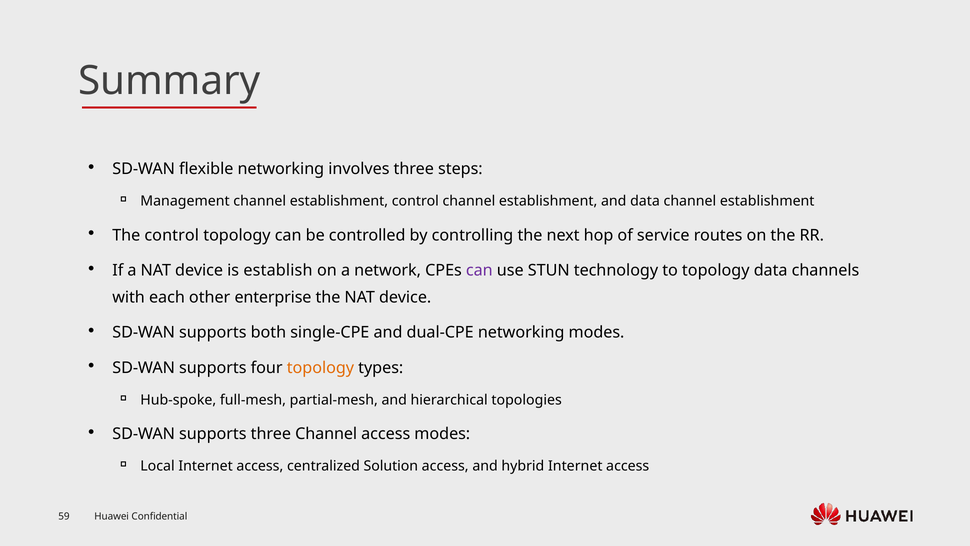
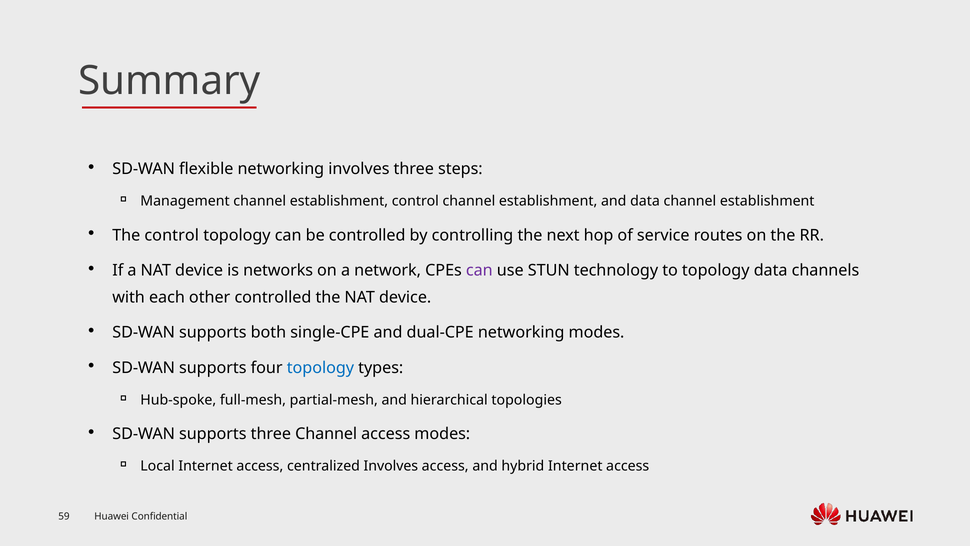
establish: establish -> networks
other enterprise: enterprise -> controlled
topology at (320, 368) colour: orange -> blue
centralized Solution: Solution -> Involves
